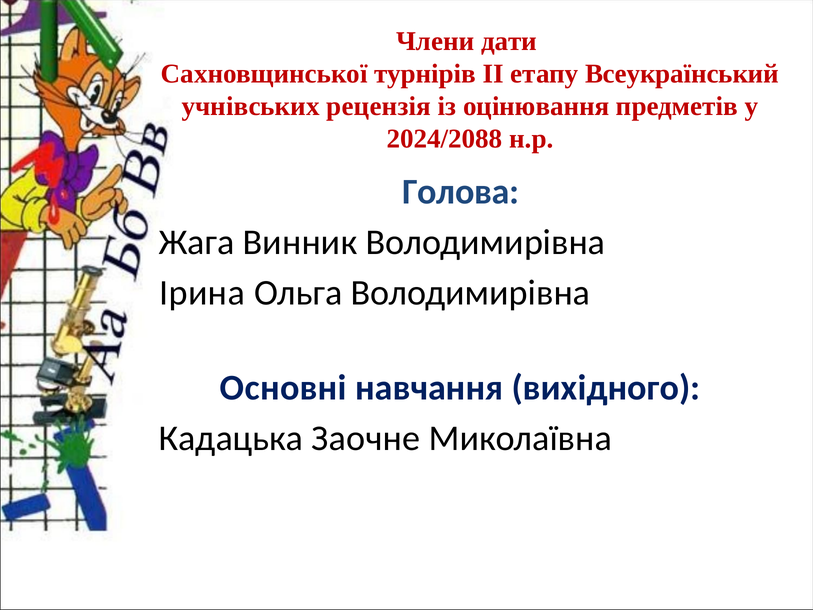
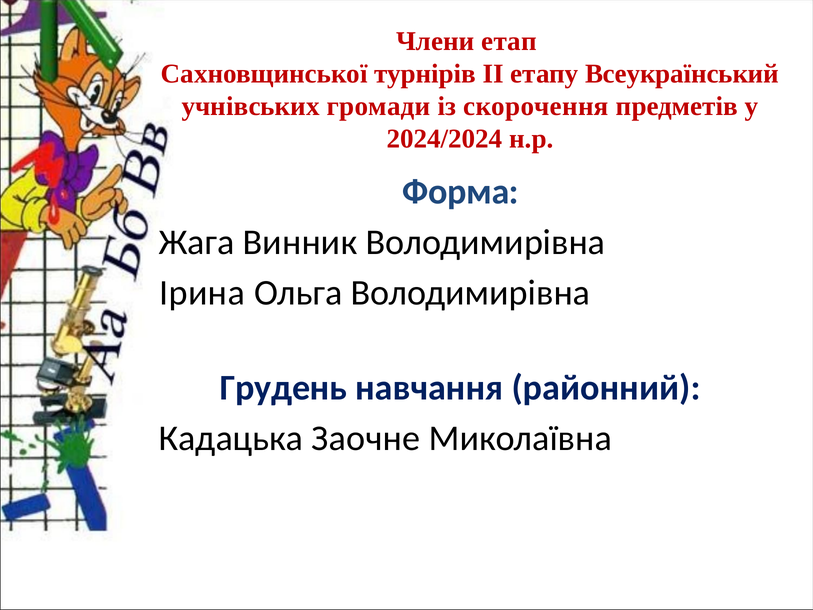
дати: дати -> етап
рецензія: рецензія -> громади
оцінювання: оцінювання -> скорочення
2024/2088: 2024/2088 -> 2024/2024
Голова: Голова -> Форма
Основні: Основні -> Грудень
вихідного: вихідного -> районний
